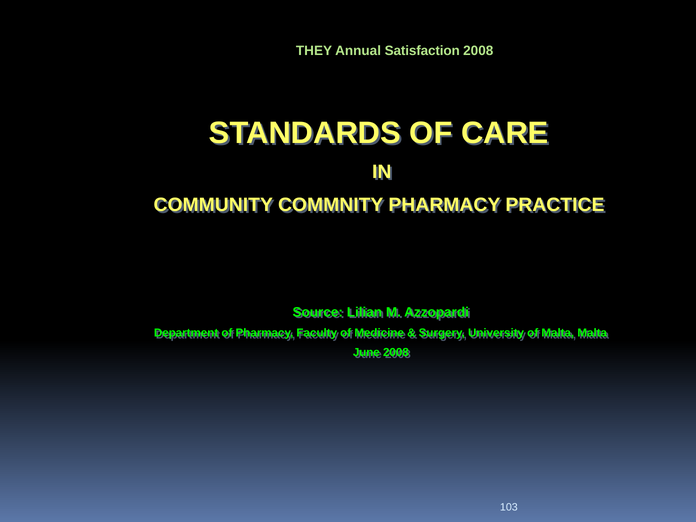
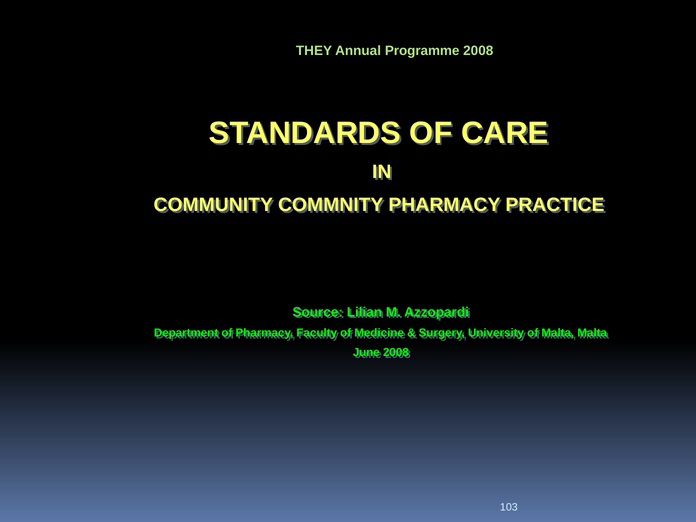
Satisfaction: Satisfaction -> Programme
